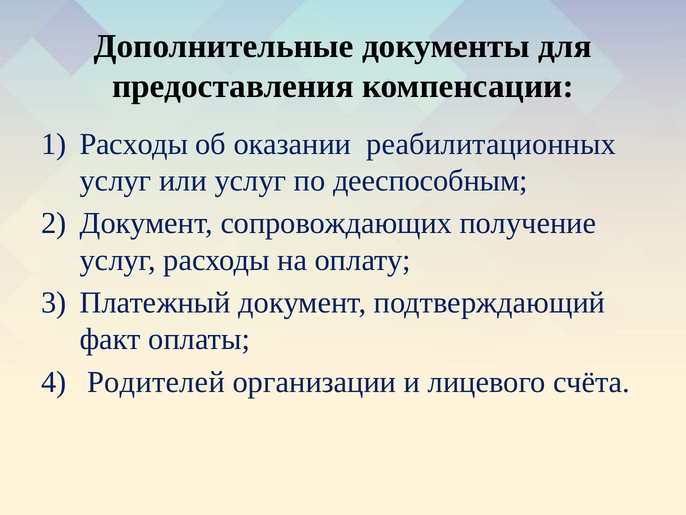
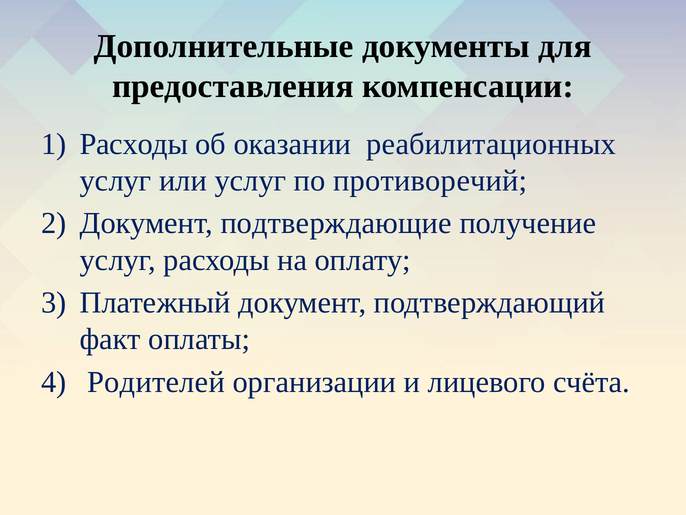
дееспособным: дееспособным -> противоречий
сопровождающих: сопровождающих -> подтверждающие
